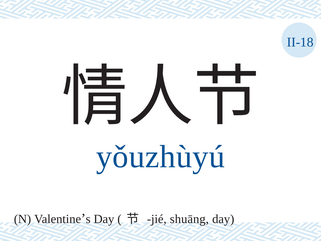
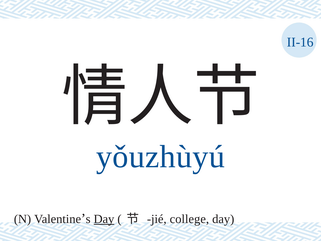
II-18: II-18 -> II-16
Day at (104, 219) underline: none -> present
shuāng: shuāng -> college
